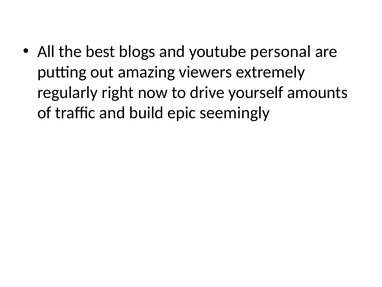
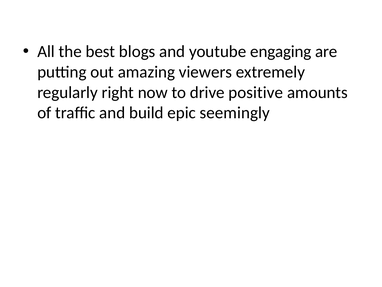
personal: personal -> engaging
yourself: yourself -> positive
